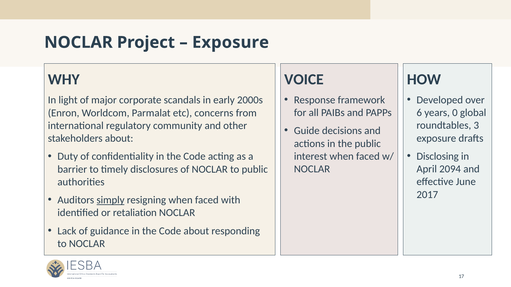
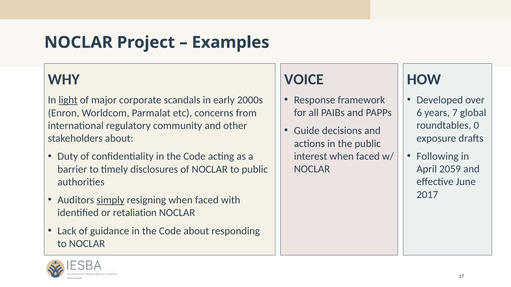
Exposure at (230, 42): Exposure -> Examples
light underline: none -> present
0: 0 -> 7
3: 3 -> 0
Disclosing: Disclosing -> Following
2094: 2094 -> 2059
